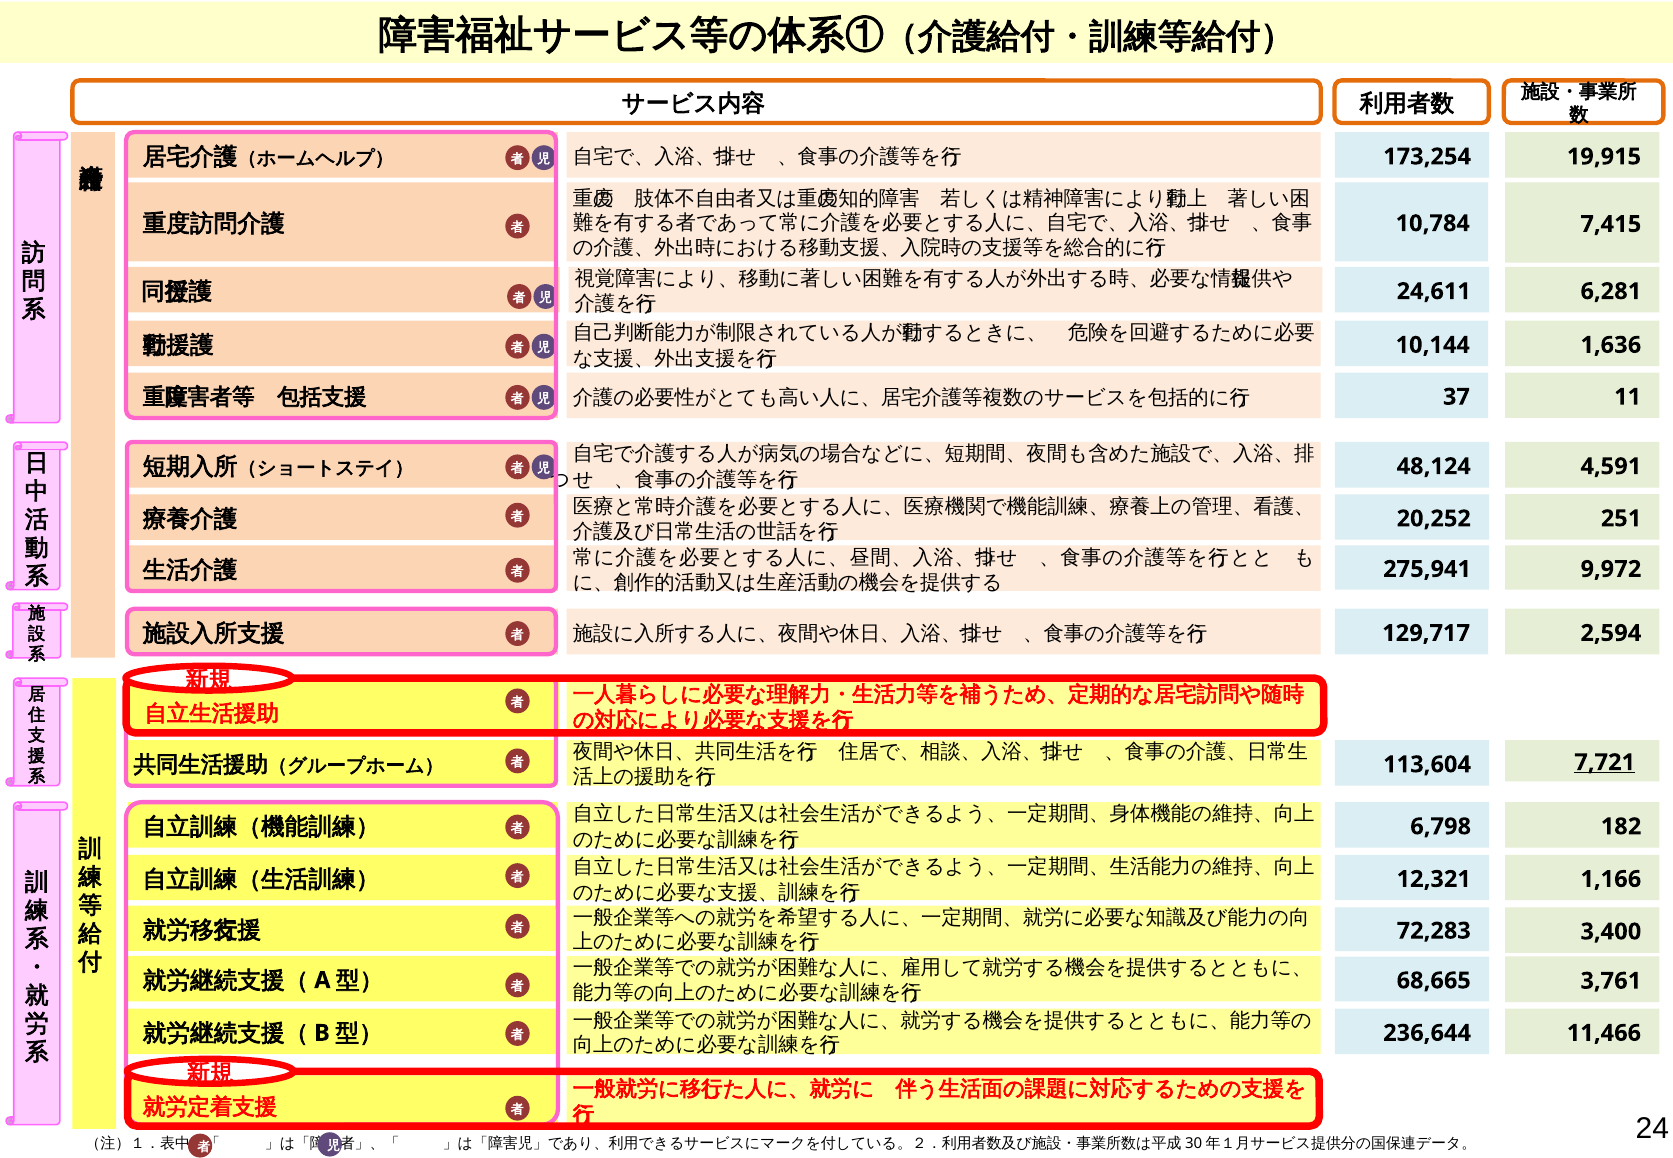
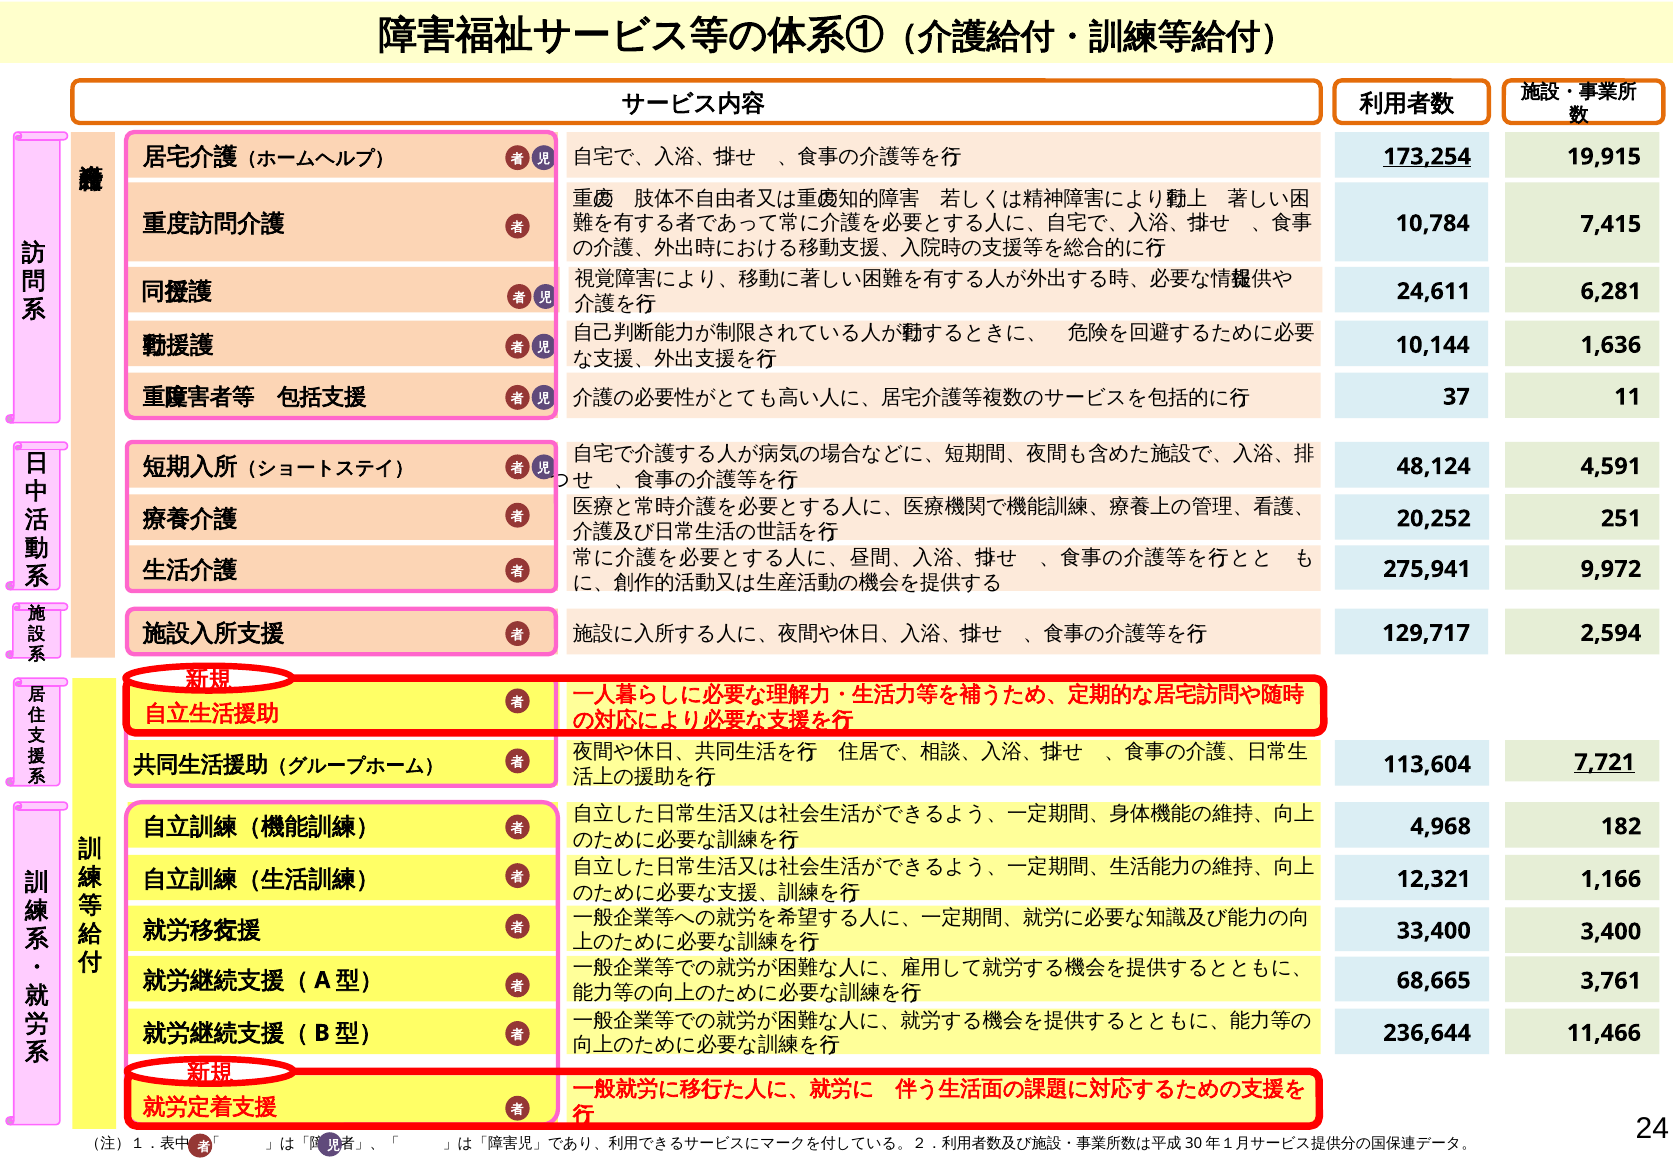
173,254 underline: none -> present
6,798: 6,798 -> 4,968
72,283: 72,283 -> 33,400
